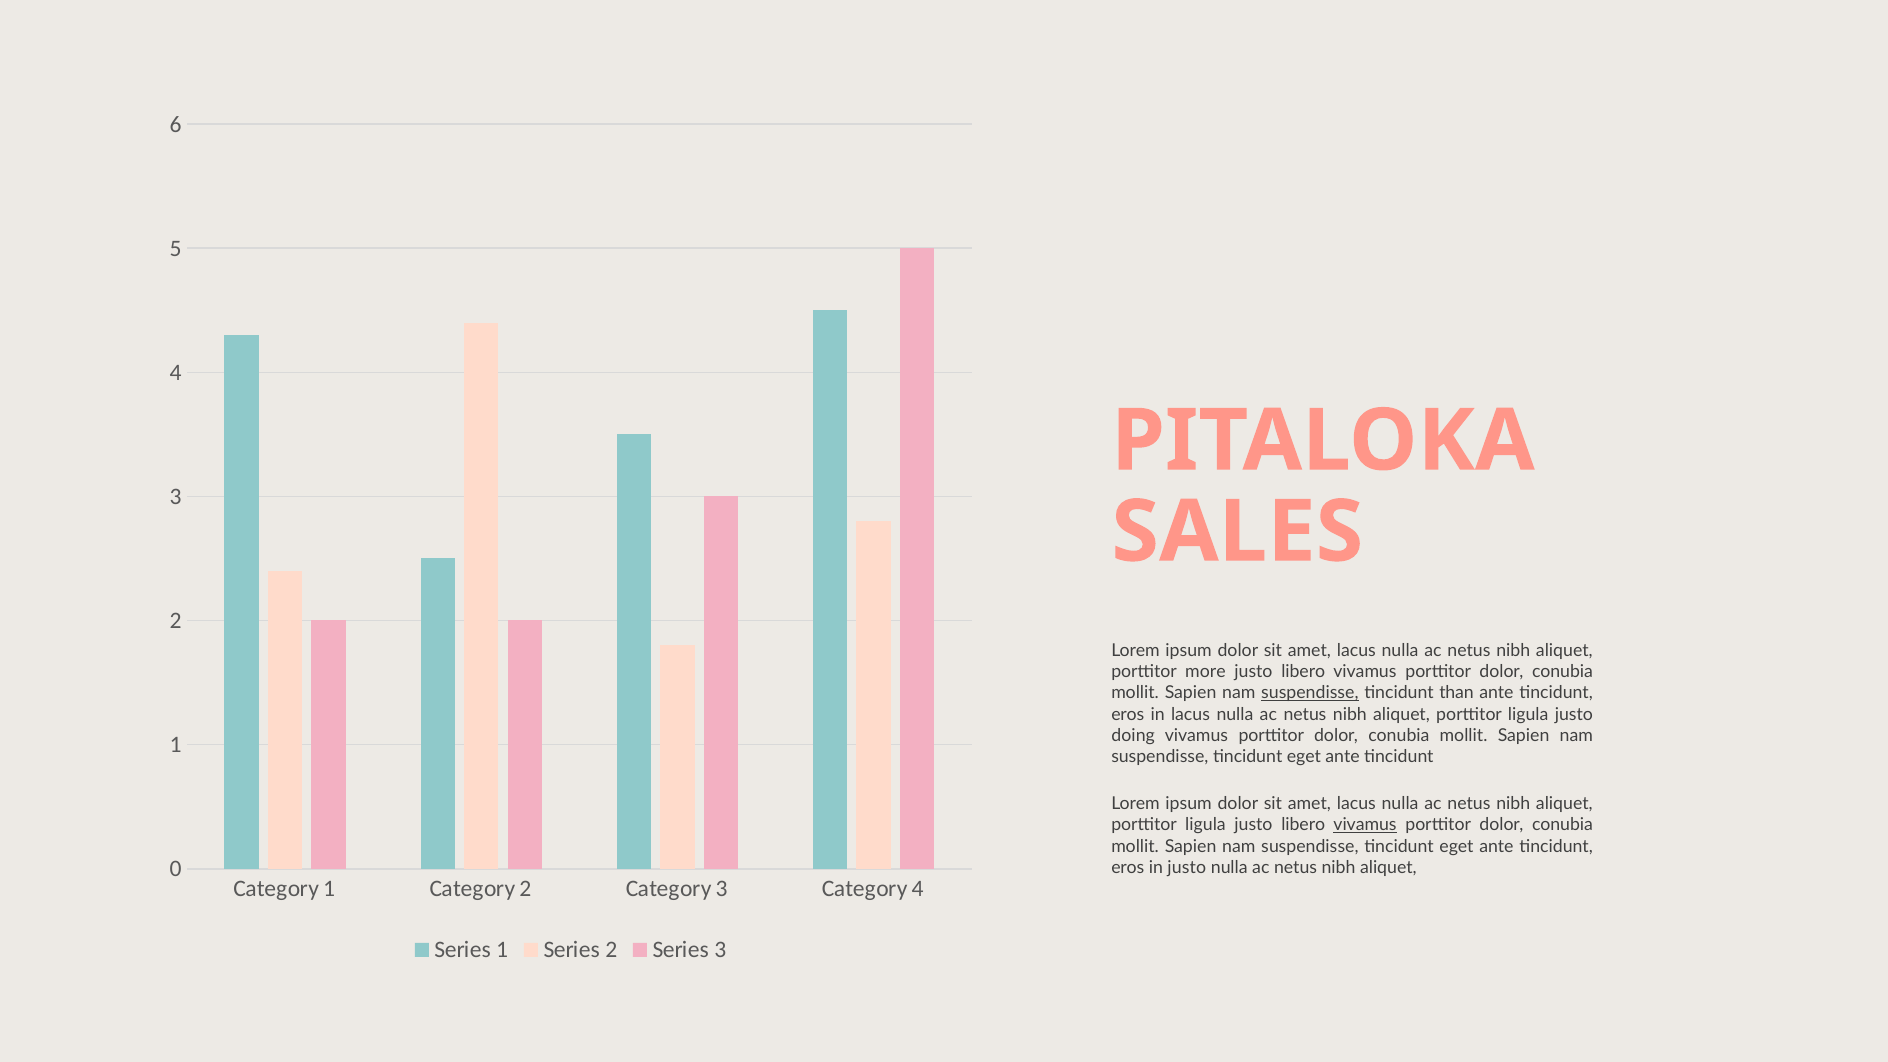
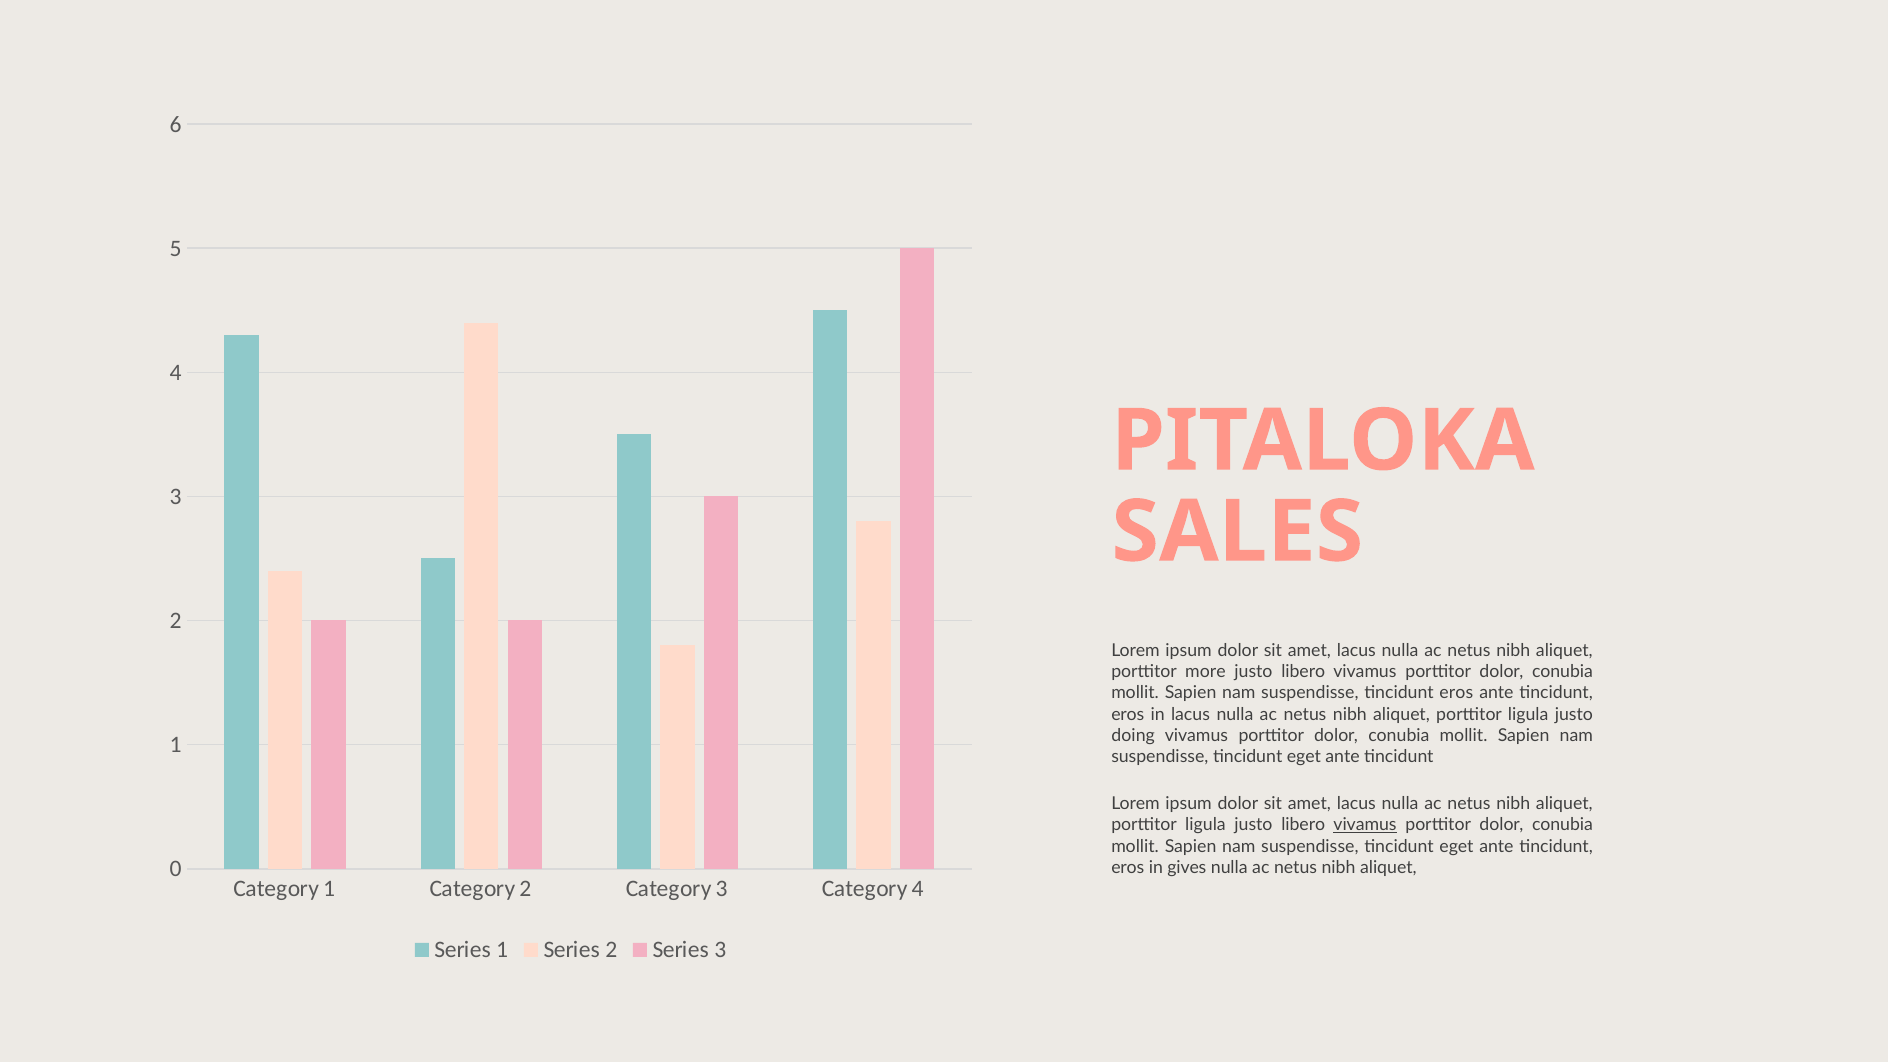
suspendisse at (1310, 693) underline: present -> none
than at (1456, 693): than -> eros
in justo: justo -> gives
